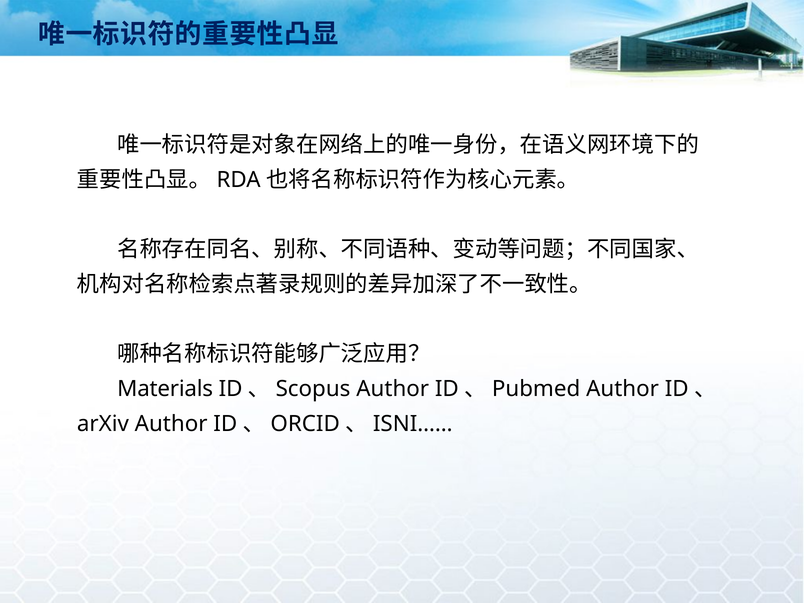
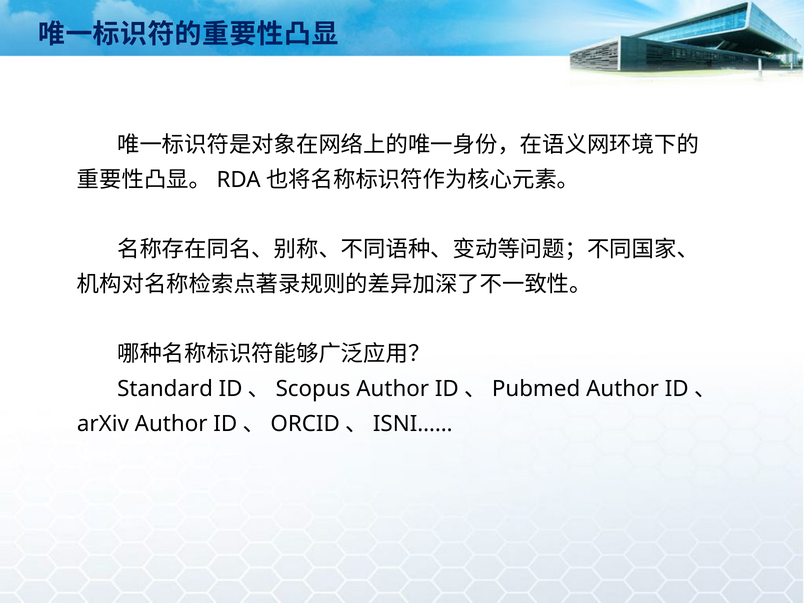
Materials: Materials -> Standard
